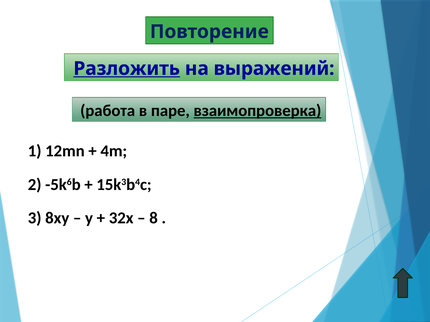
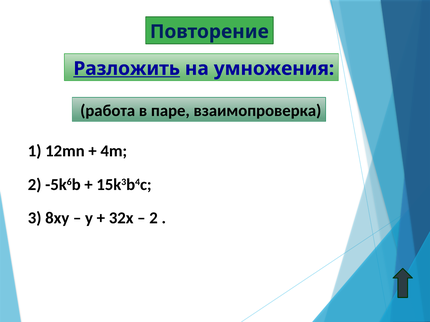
выражений: выражений -> умножения
взаимопроверка underline: present -> none
8 at (154, 218): 8 -> 2
